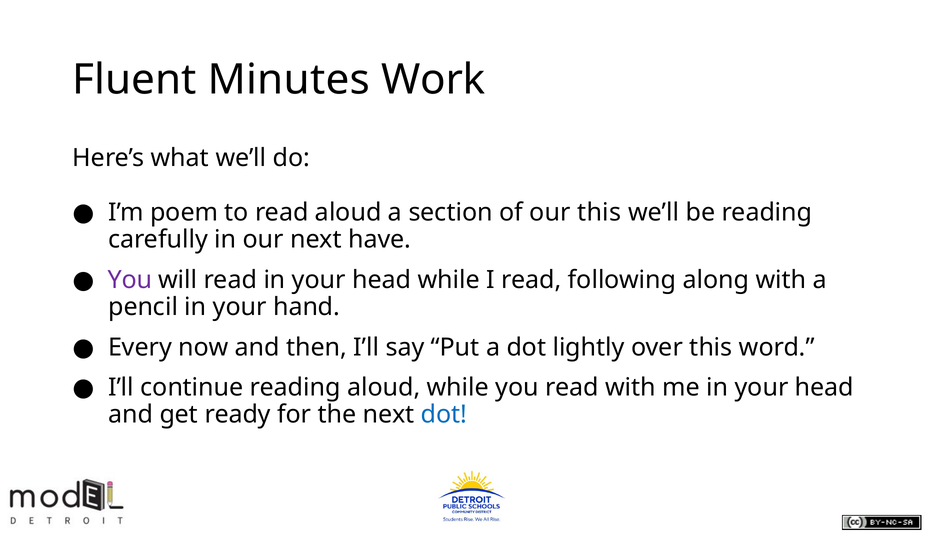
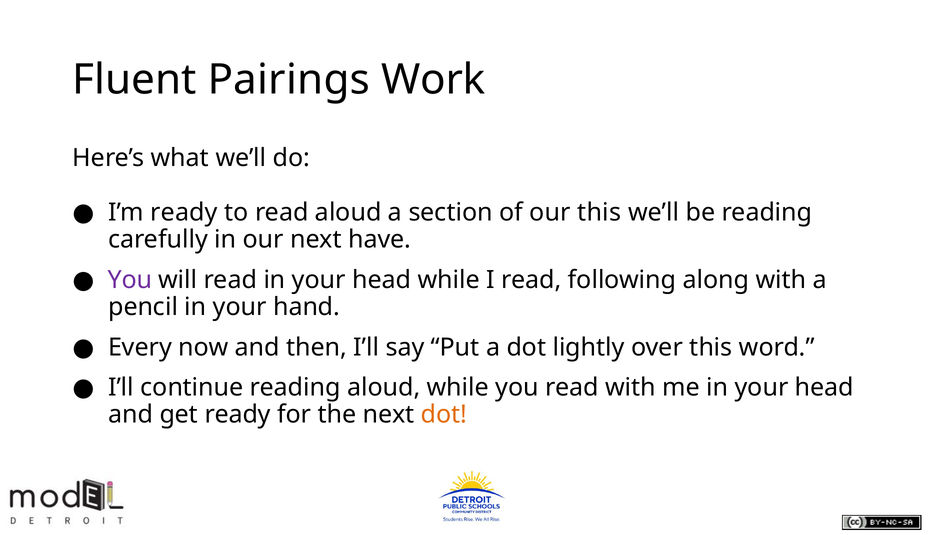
Minutes: Minutes -> Pairings
I’m poem: poem -> ready
dot at (444, 415) colour: blue -> orange
